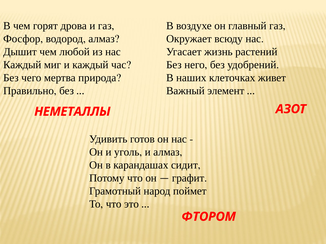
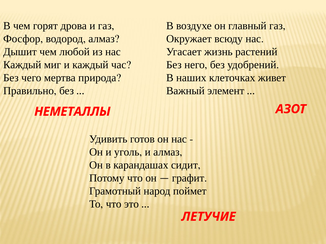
ФТОРОМ: ФТОРОМ -> ЛЕТУЧИЕ
